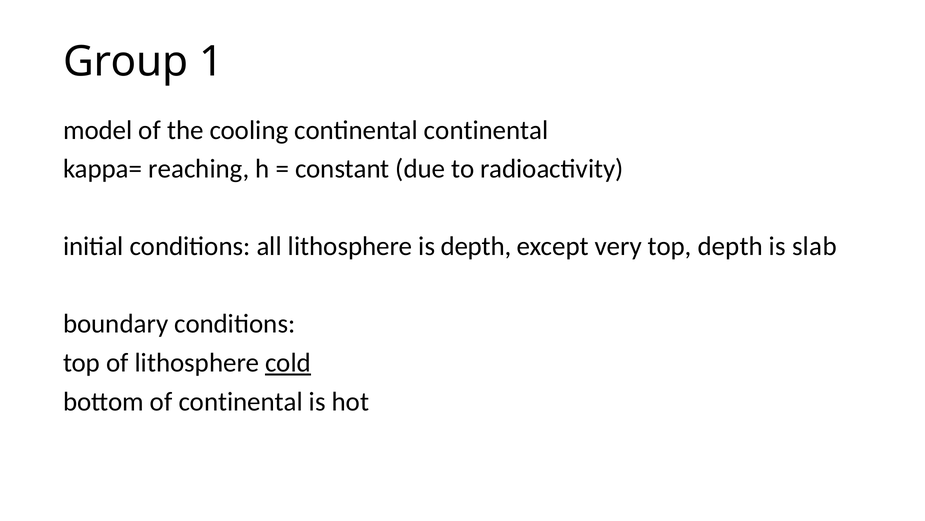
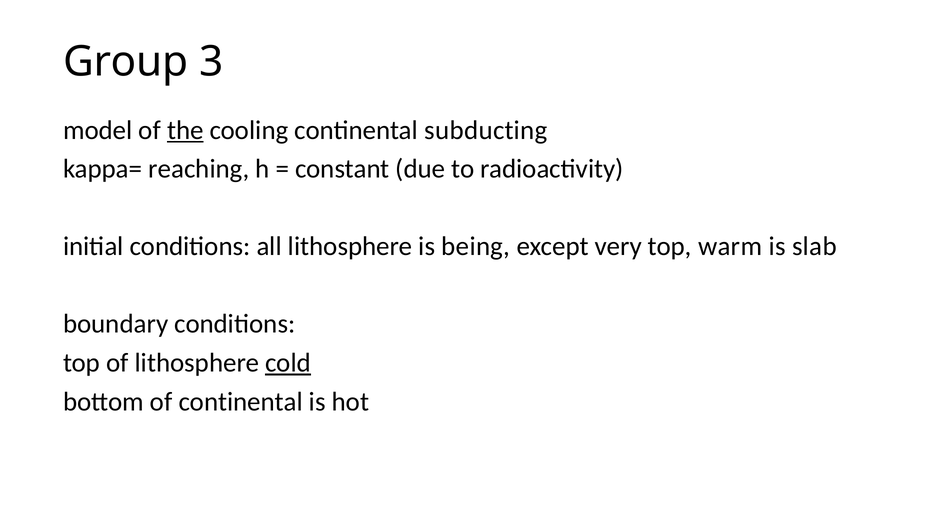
1: 1 -> 3
the underline: none -> present
continental continental: continental -> subducting
is depth: depth -> being
top depth: depth -> warm
